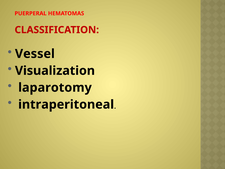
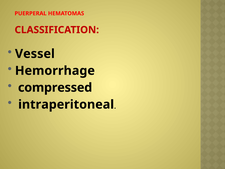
Visualization: Visualization -> Hemorrhage
laparotomy: laparotomy -> compressed
